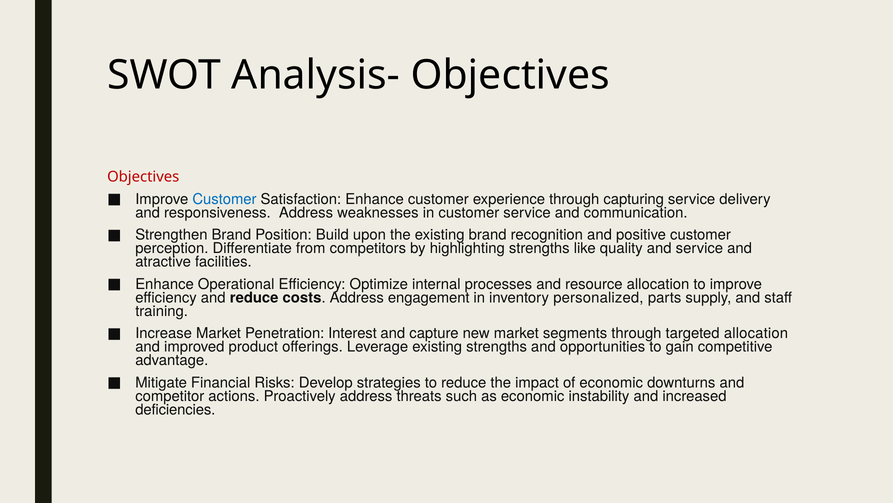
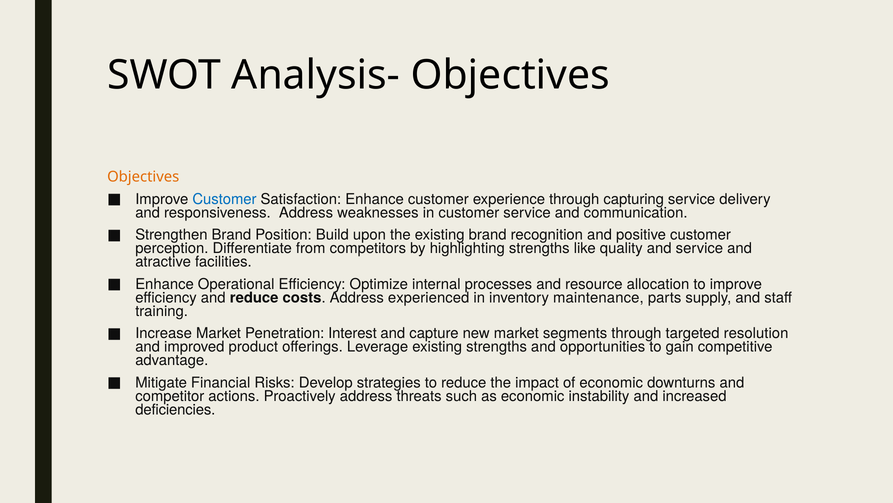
Objectives at (143, 177) colour: red -> orange
engagement: engagement -> experienced
personalized: personalized -> maintenance
targeted allocation: allocation -> resolution
